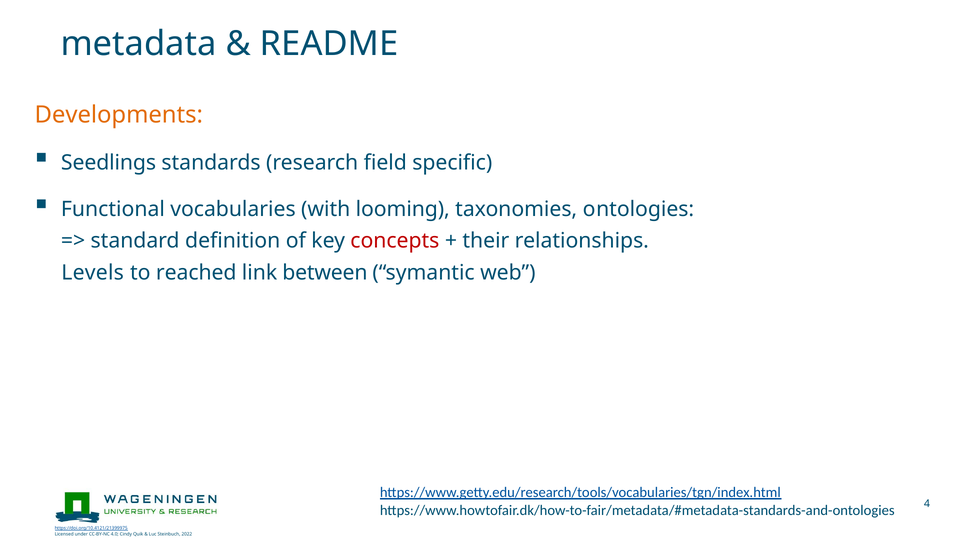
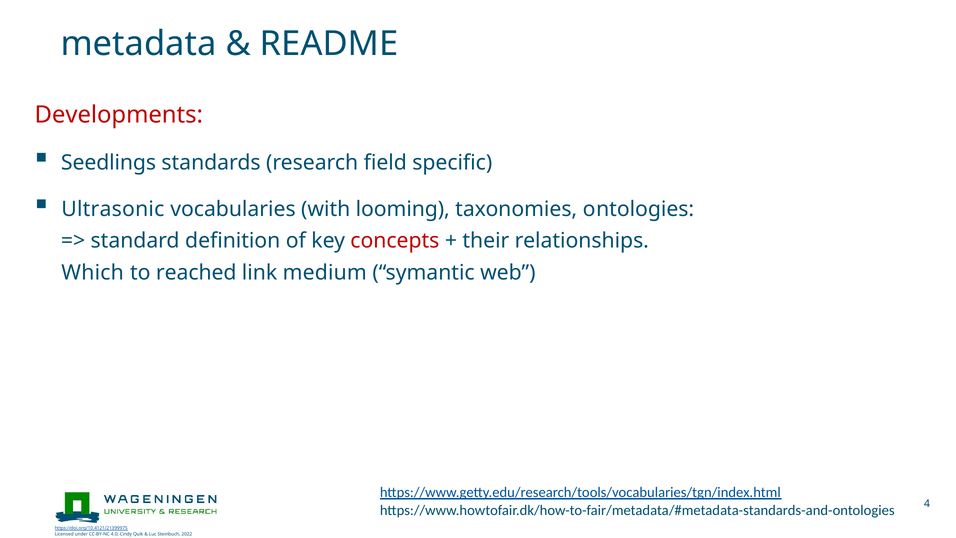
Developments colour: orange -> red
Functional: Functional -> Ultrasonic
Levels: Levels -> Which
between: between -> medium
